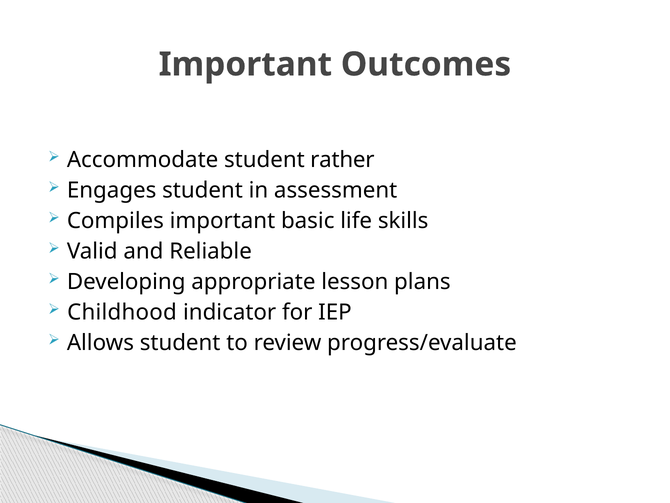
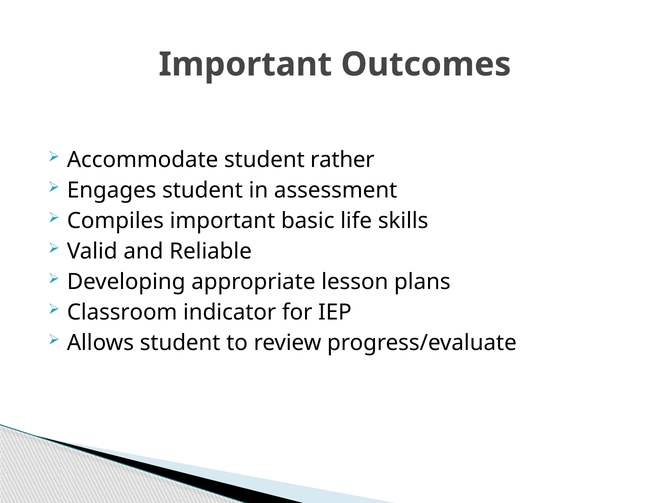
Childhood: Childhood -> Classroom
